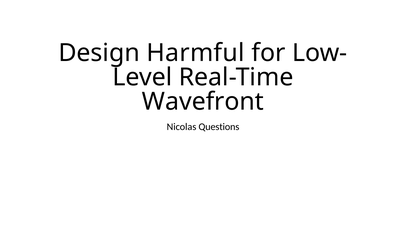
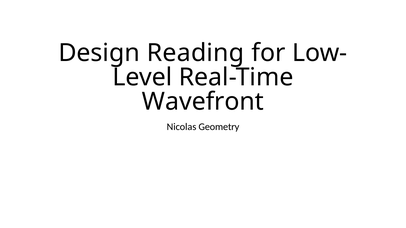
Harmful: Harmful -> Reading
Questions: Questions -> Geometry
